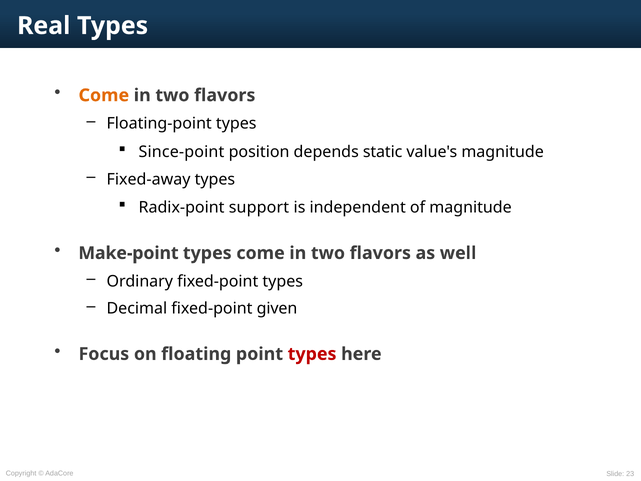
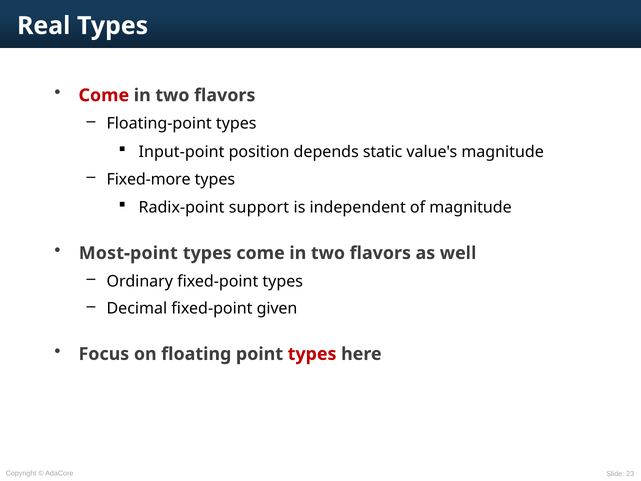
Come at (104, 95) colour: orange -> red
Since-point: Since-point -> Input-point
Fixed-away: Fixed-away -> Fixed-more
Make-point: Make-point -> Most-point
